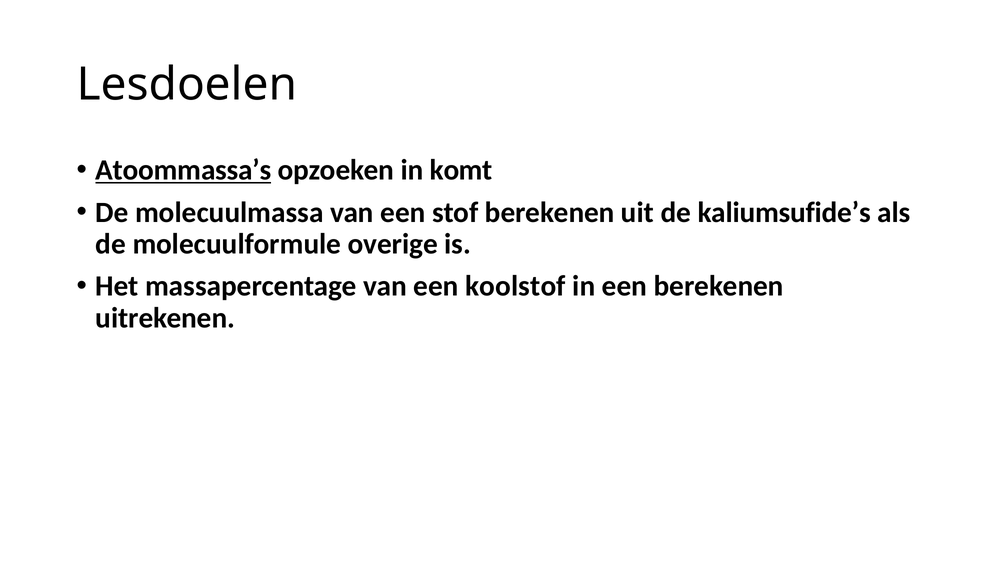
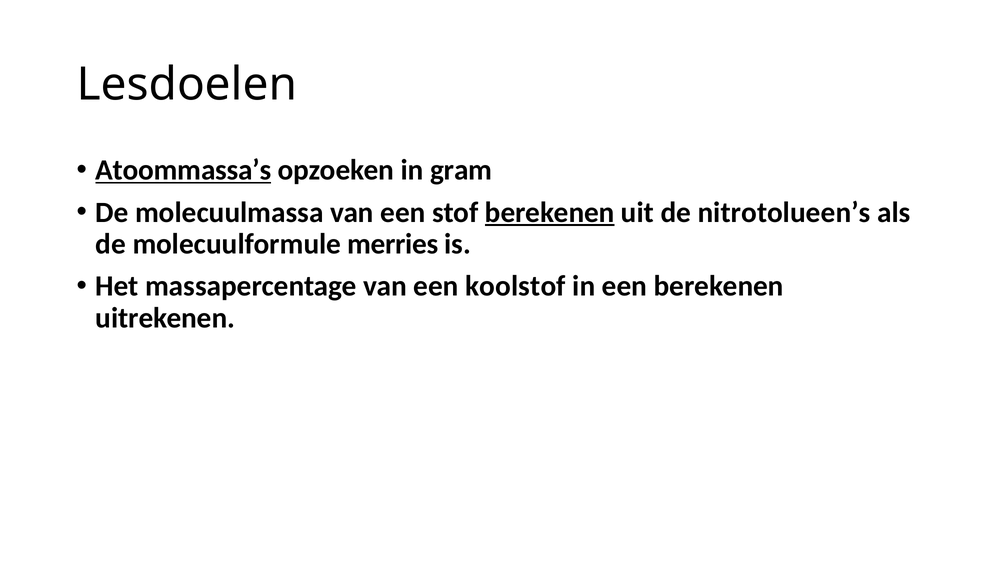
komt: komt -> gram
berekenen at (550, 212) underline: none -> present
kaliumsufide’s: kaliumsufide’s -> nitrotolueen’s
overige: overige -> merries
